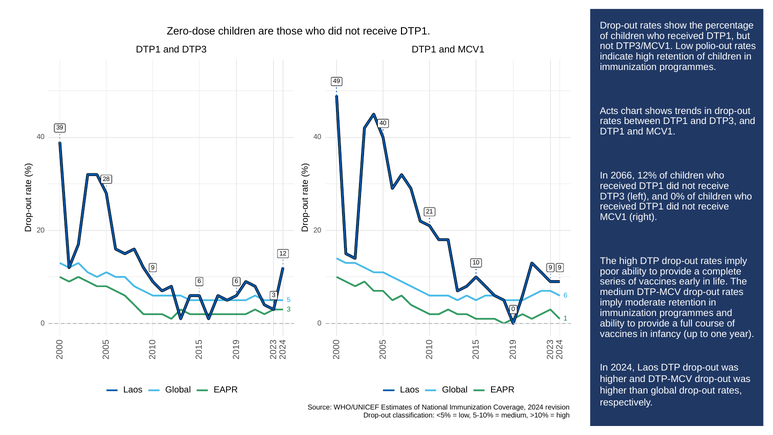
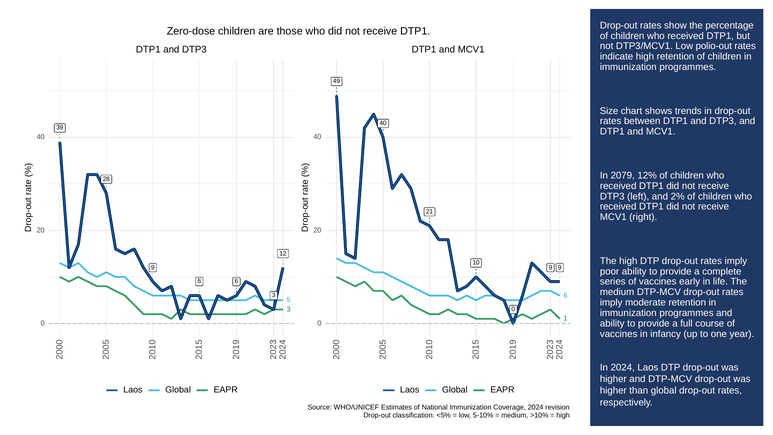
Acts: Acts -> Size
2066: 2066 -> 2079
0%: 0% -> 2%
